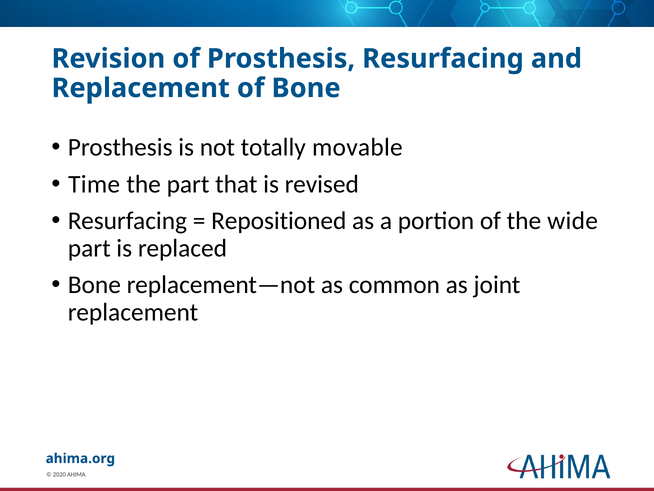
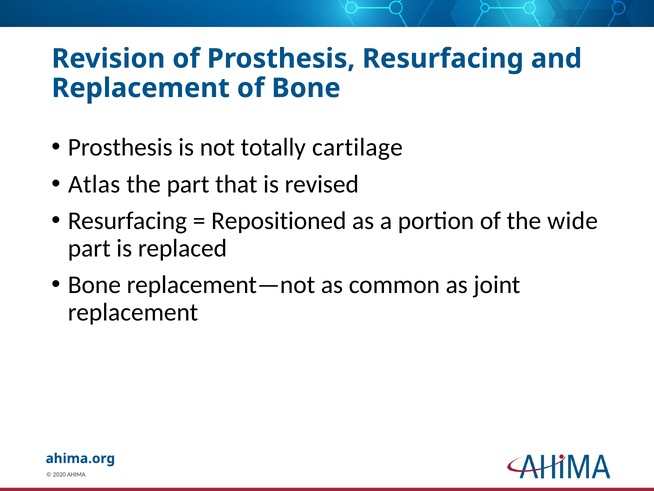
movable: movable -> cartilage
Time: Time -> Atlas
